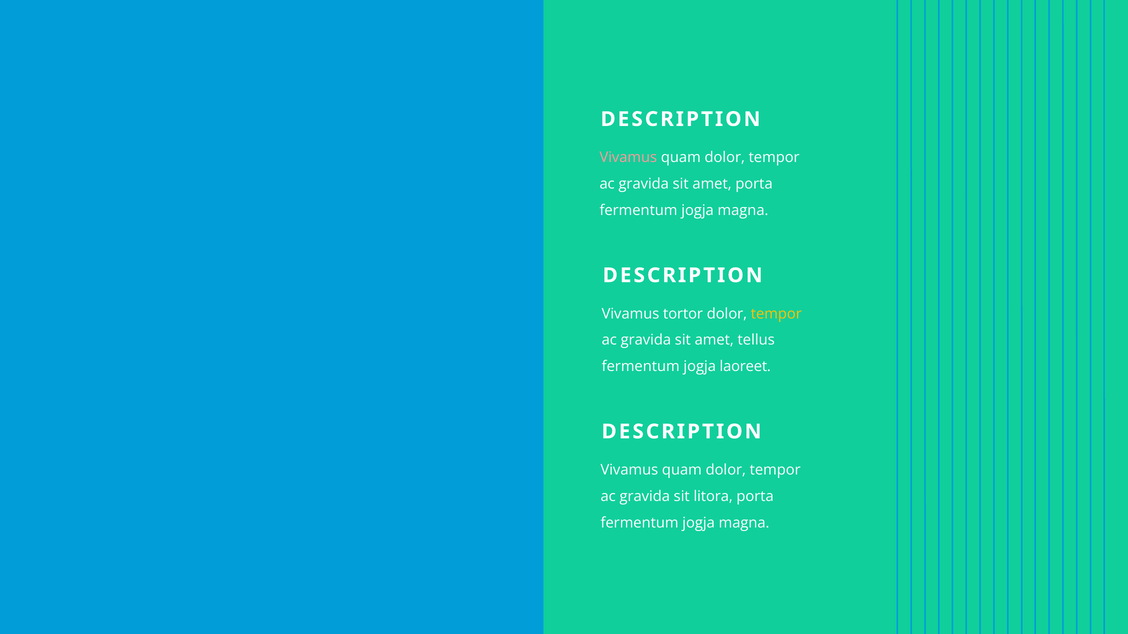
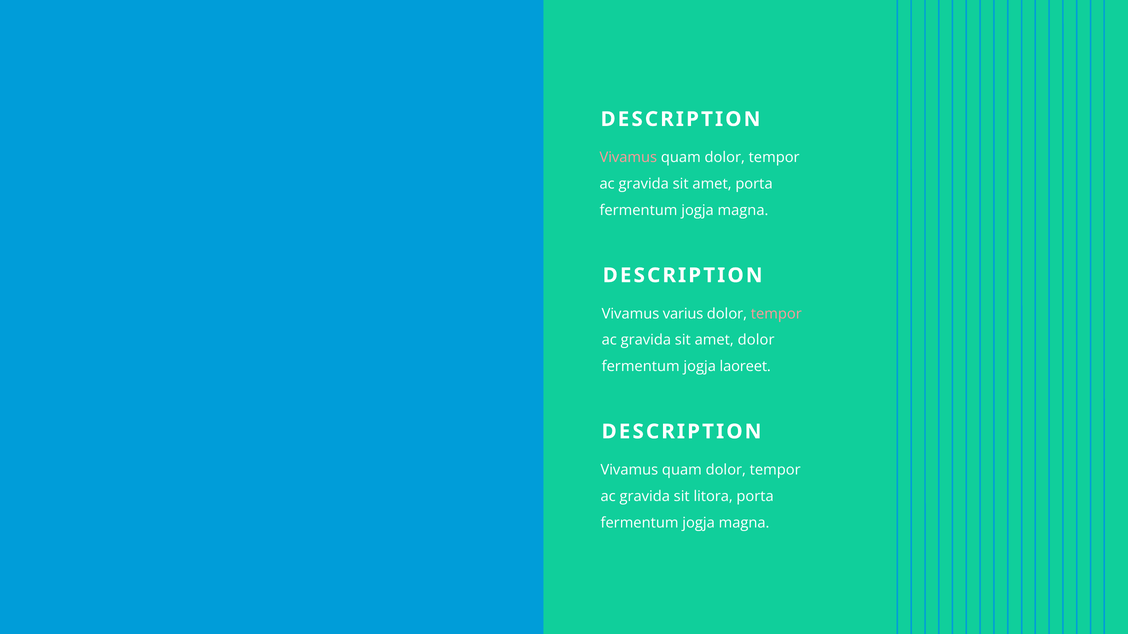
tortor: tortor -> varius
tempor at (776, 314) colour: yellow -> pink
amet tellus: tellus -> dolor
